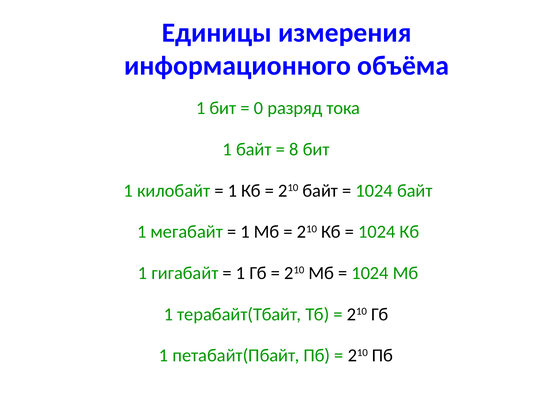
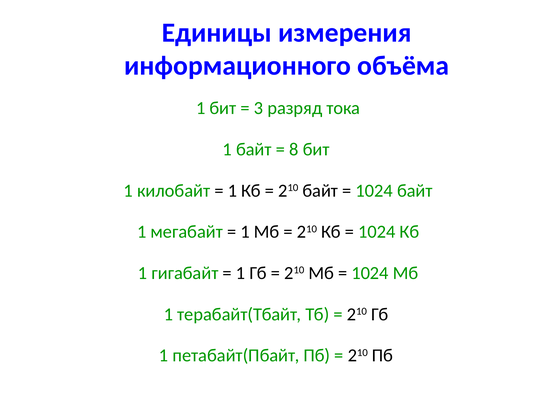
0: 0 -> 3
